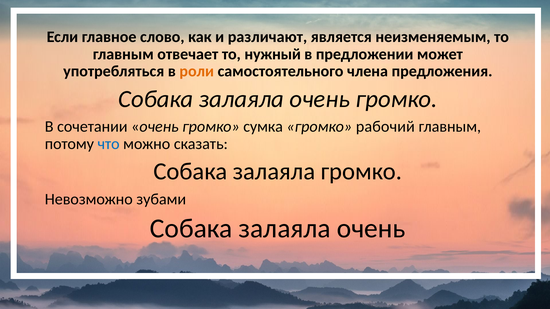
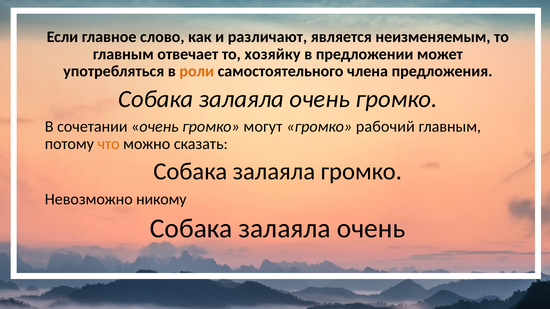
нужный: нужный -> хозяйку
сумка: сумка -> могут
что colour: blue -> orange
зубами: зубами -> никому
